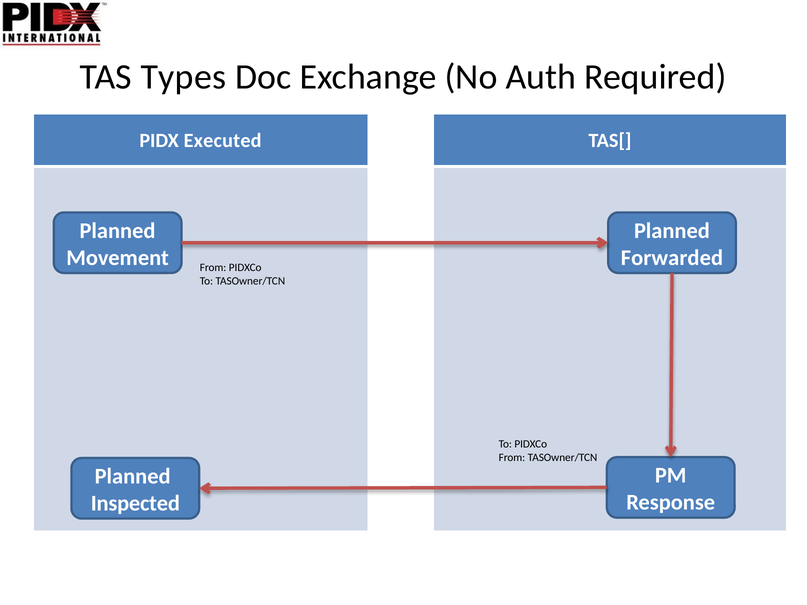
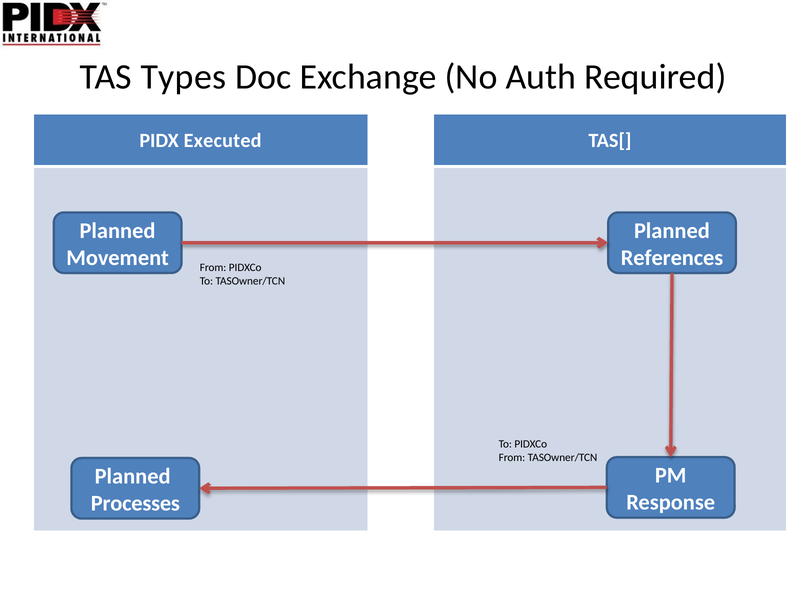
Forwarded: Forwarded -> References
Inspected: Inspected -> Processes
